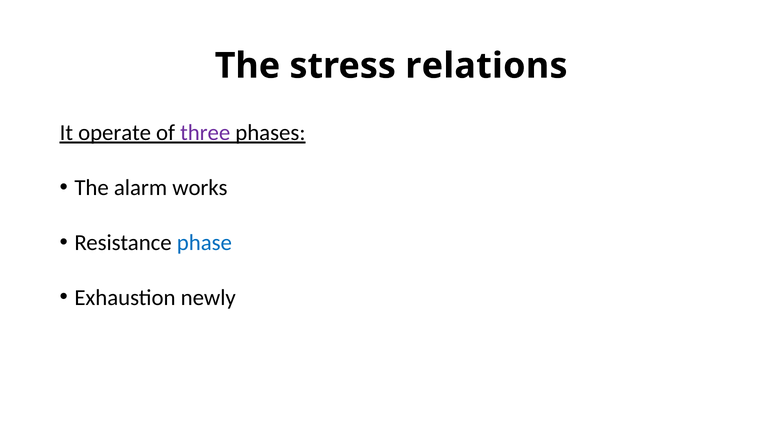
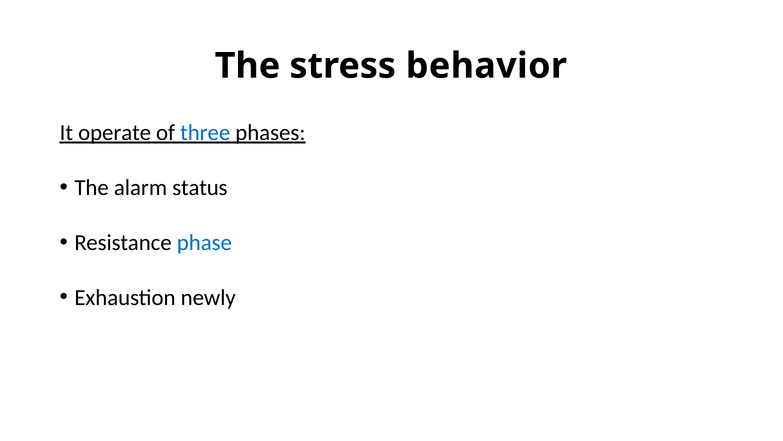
relations: relations -> behavior
three colour: purple -> blue
works: works -> status
